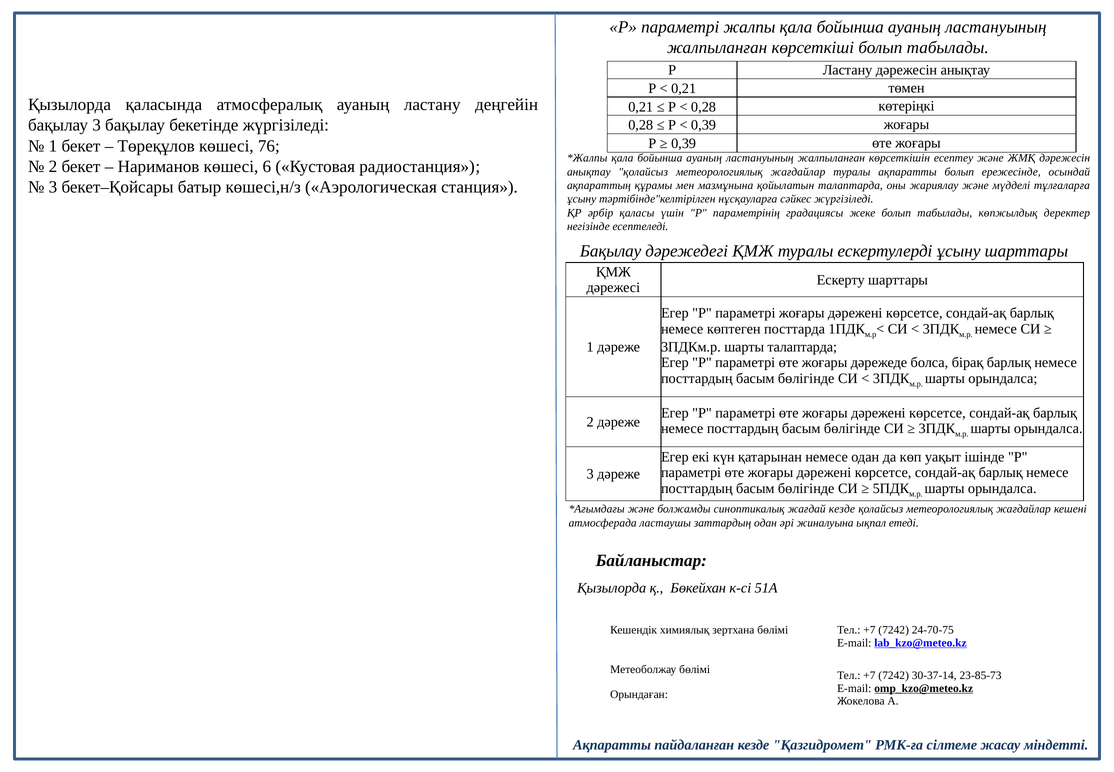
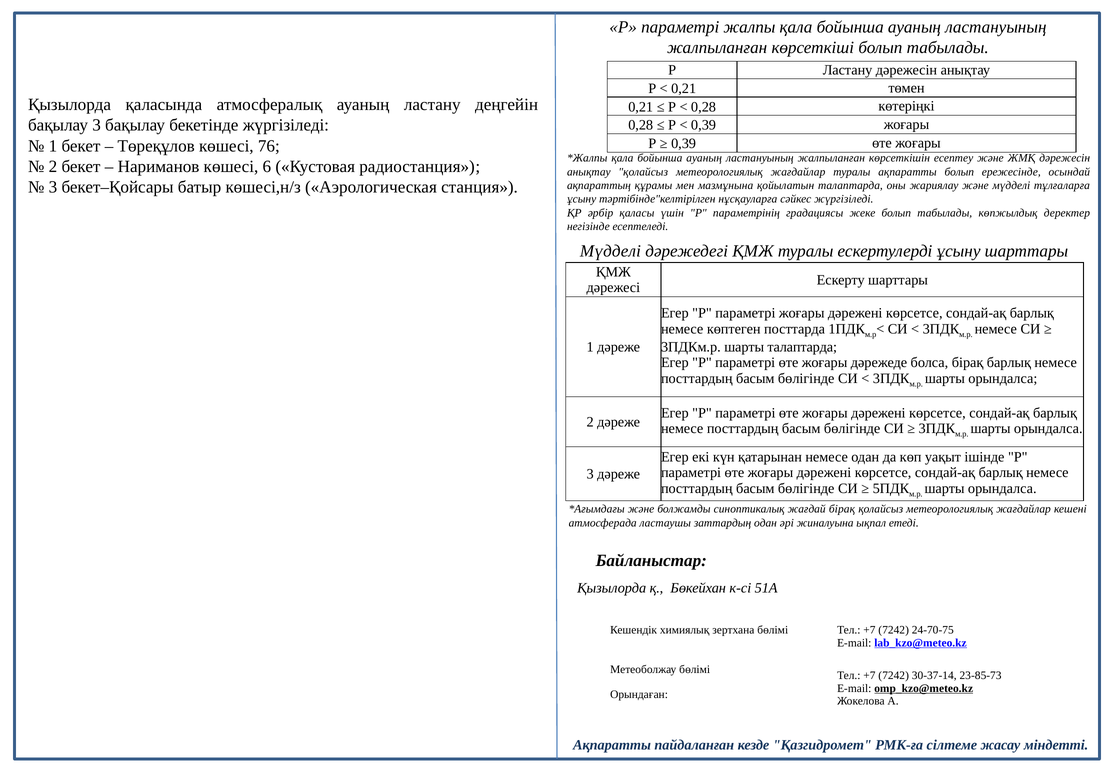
Бақылау at (611, 251): Бақылау -> Мүдделі
жағдай кезде: кезде -> бірақ
